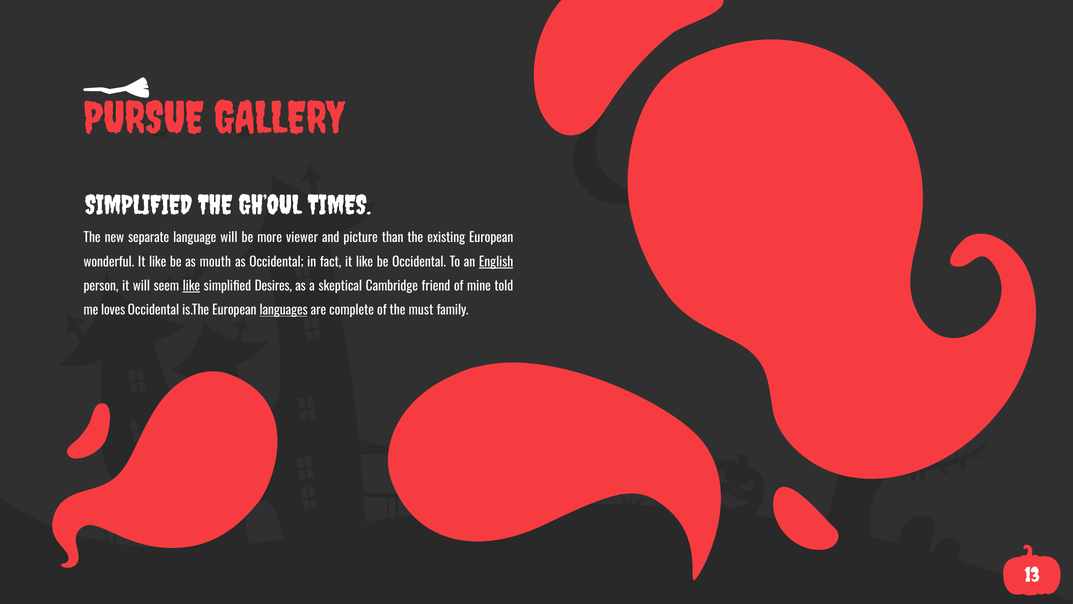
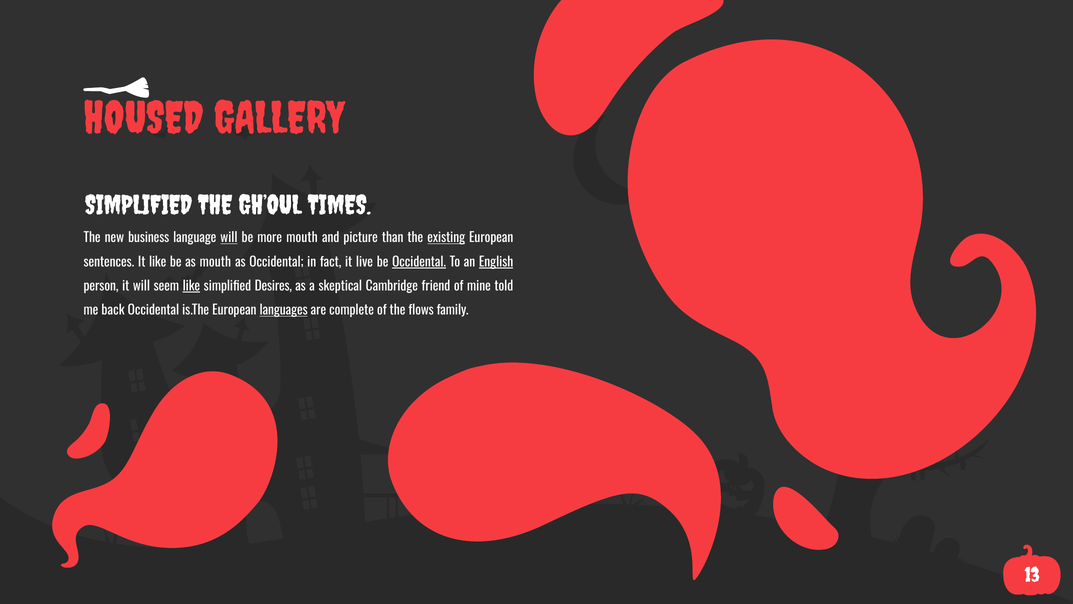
PURSUE: PURSUE -> HOUSED
separate: separate -> business
will at (229, 238) underline: none -> present
more viewer: viewer -> mouth
existing underline: none -> present
wonderful: wonderful -> sentences
fact it like: like -> live
Occidental at (419, 262) underline: none -> present
loves: loves -> back
must: must -> flows
